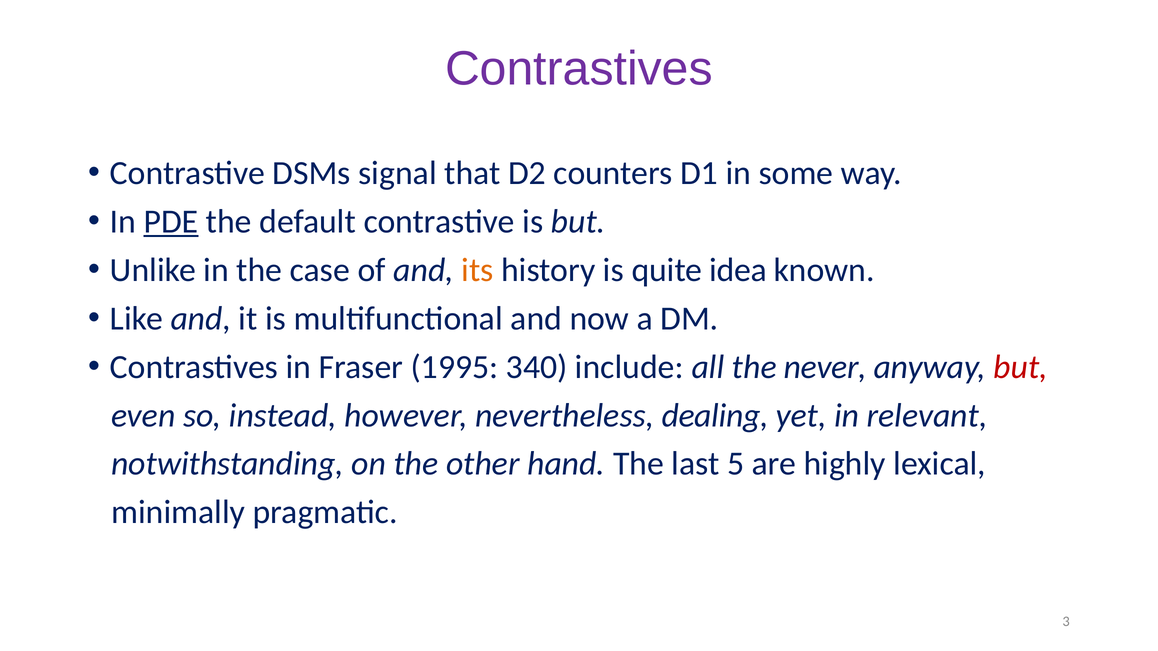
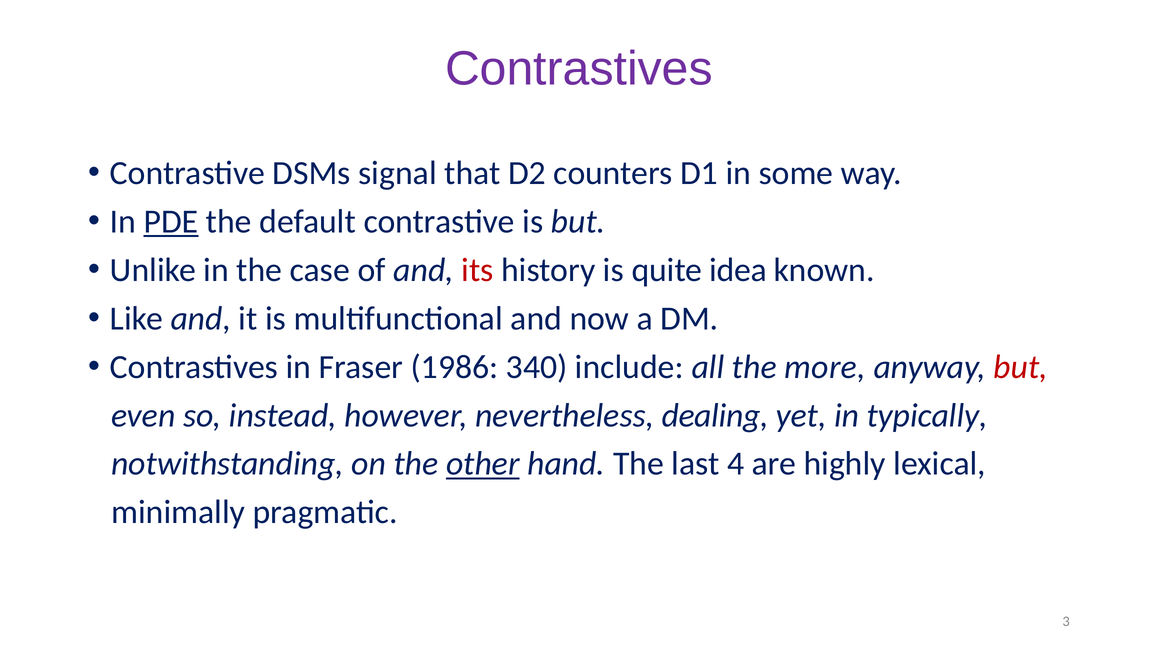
its colour: orange -> red
1995: 1995 -> 1986
never: never -> more
relevant: relevant -> typically
other underline: none -> present
5: 5 -> 4
